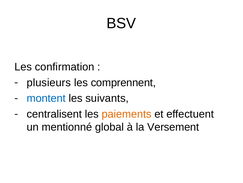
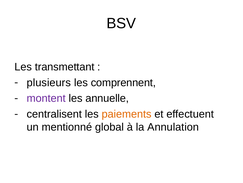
confirmation: confirmation -> transmettant
montent colour: blue -> purple
suivants: suivants -> annuelle
Versement: Versement -> Annulation
